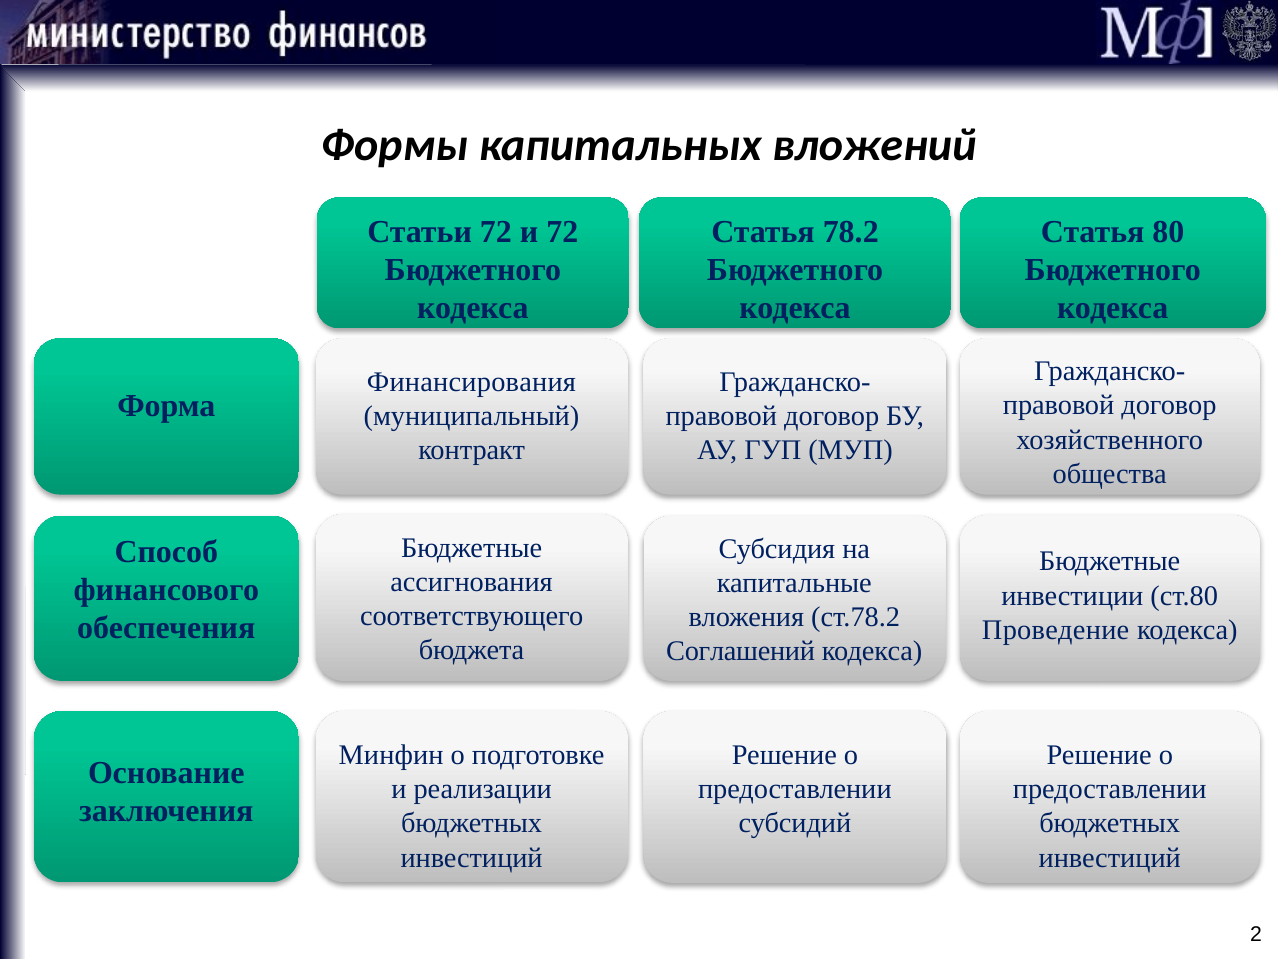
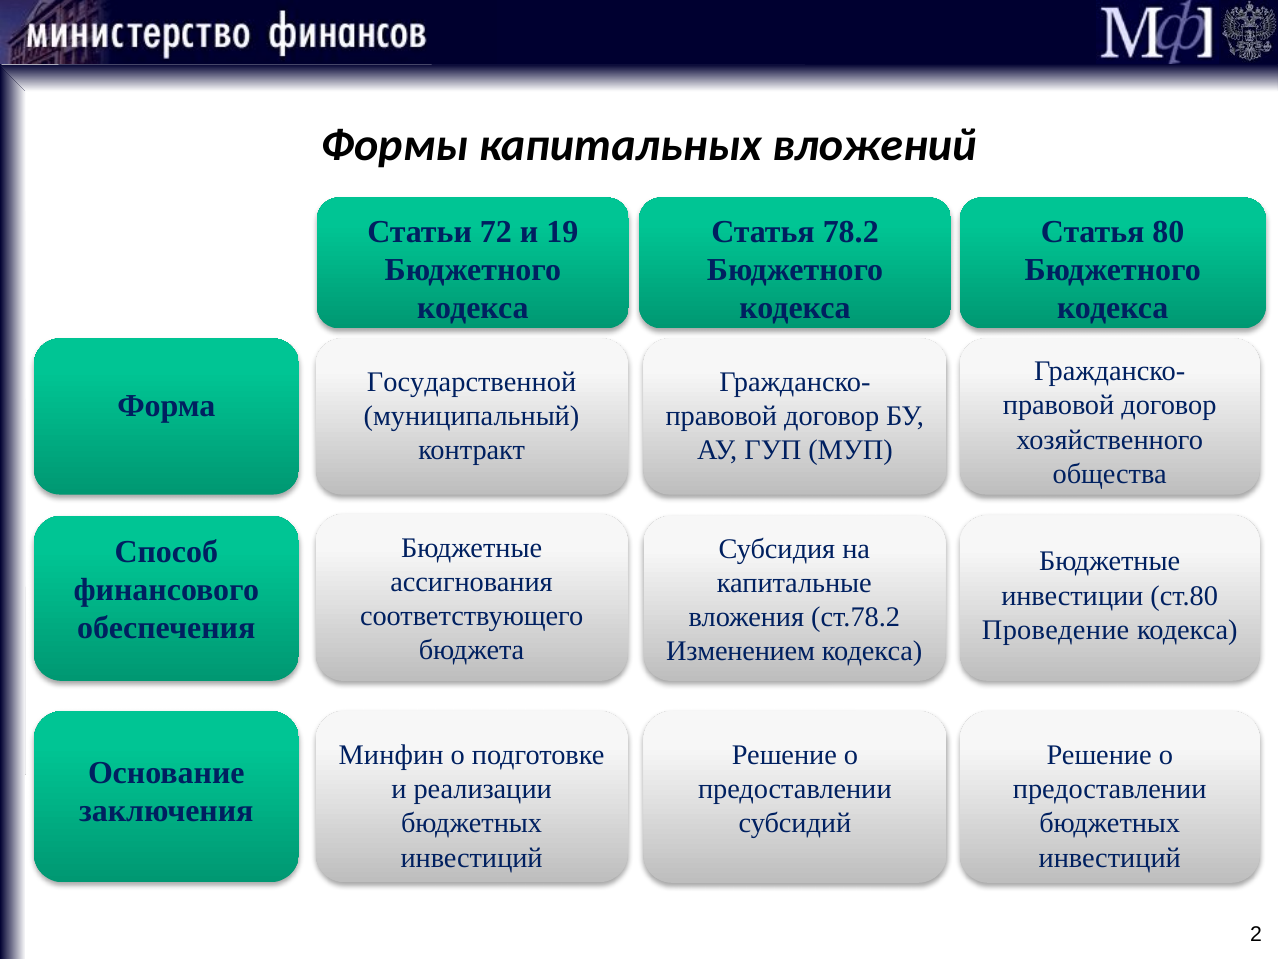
и 72: 72 -> 19
Финансирования: Финансирования -> Государственной
Соглашений: Соглашений -> Изменением
